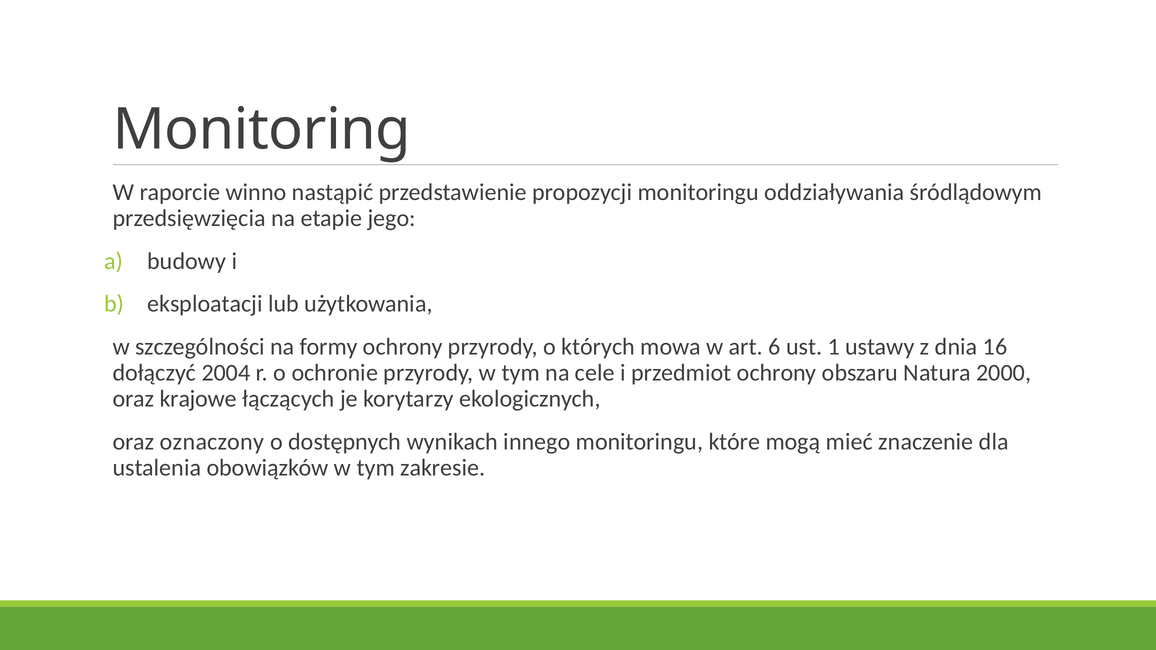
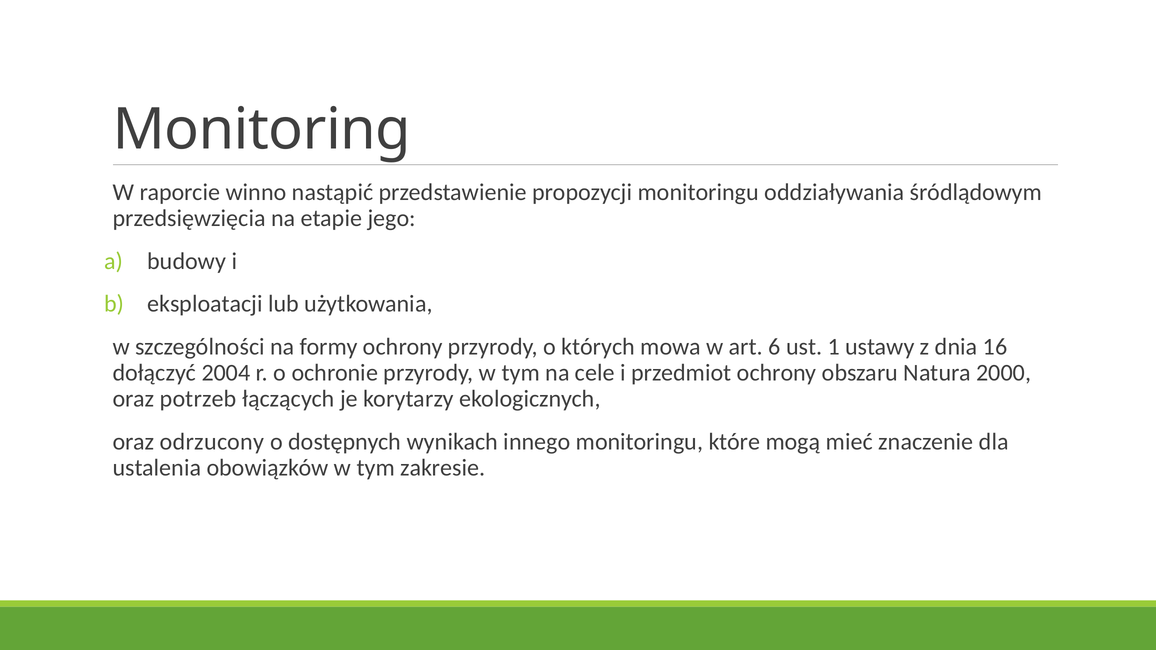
krajowe: krajowe -> potrzeb
oznaczony: oznaczony -> odrzucony
